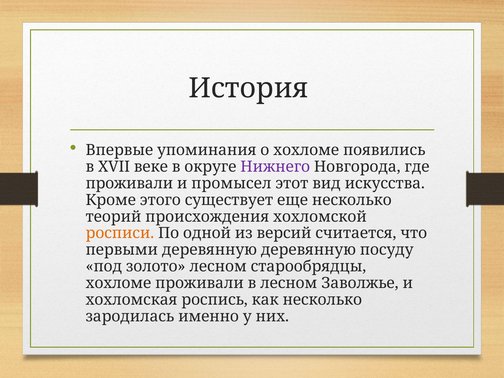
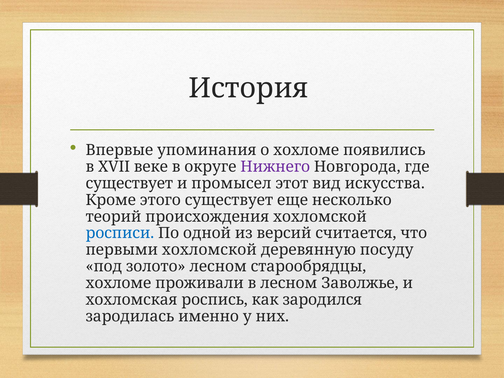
проживали at (129, 183): проживали -> существует
росписи colour: orange -> blue
первыми деревянную: деревянную -> хохломской
как несколько: несколько -> зародился
